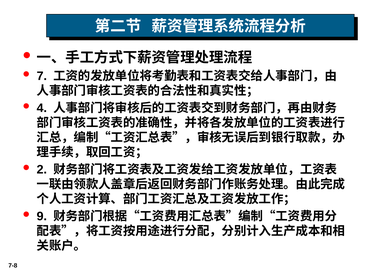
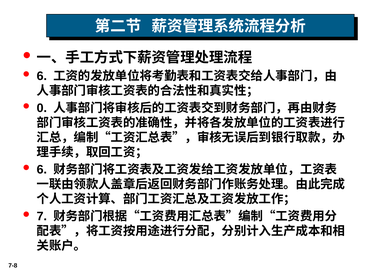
7 at (42, 76): 7 -> 6
4: 4 -> 0
2 at (42, 170): 2 -> 6
9: 9 -> 7
